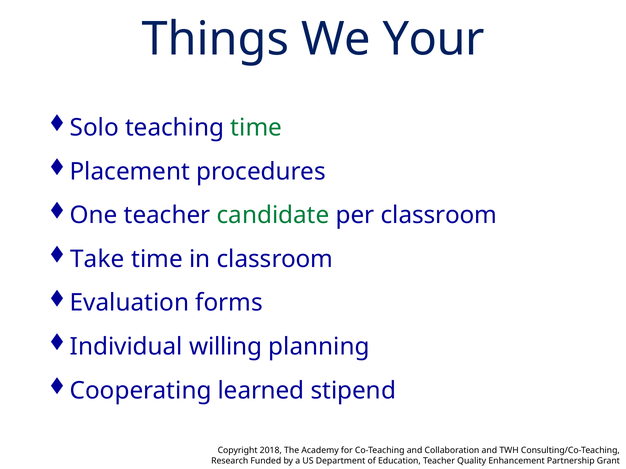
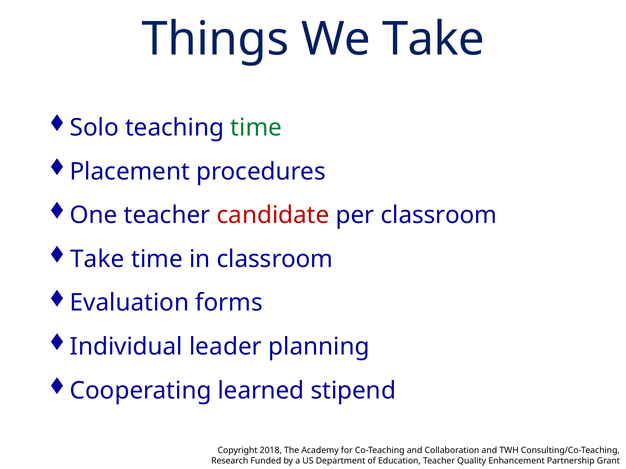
We Your: Your -> Take
candidate colour: green -> red
willing: willing -> leader
